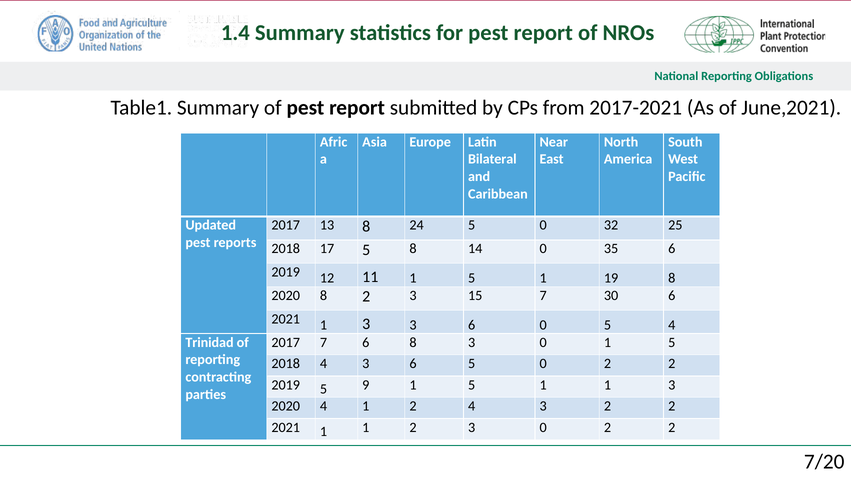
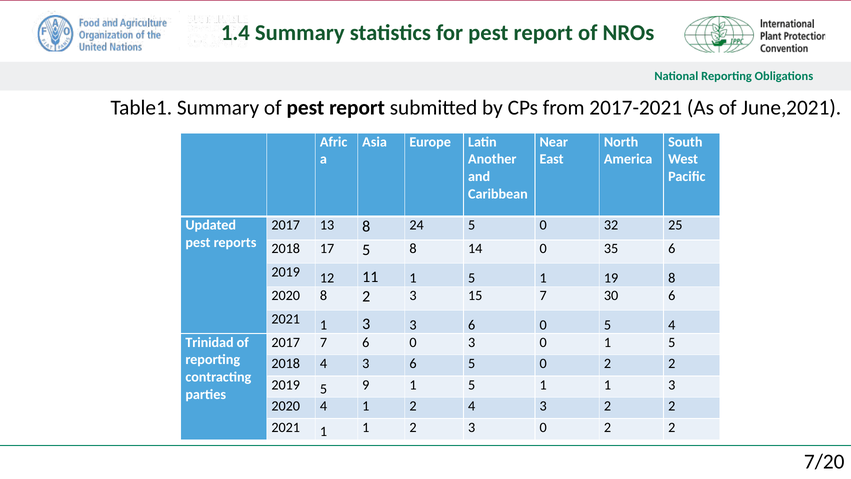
Bilateral: Bilateral -> Another
7 6 8: 8 -> 0
